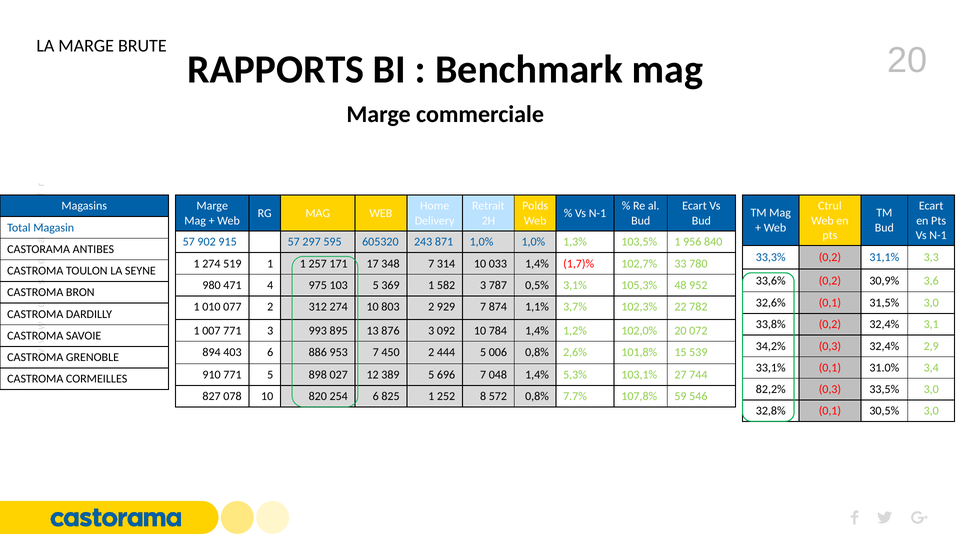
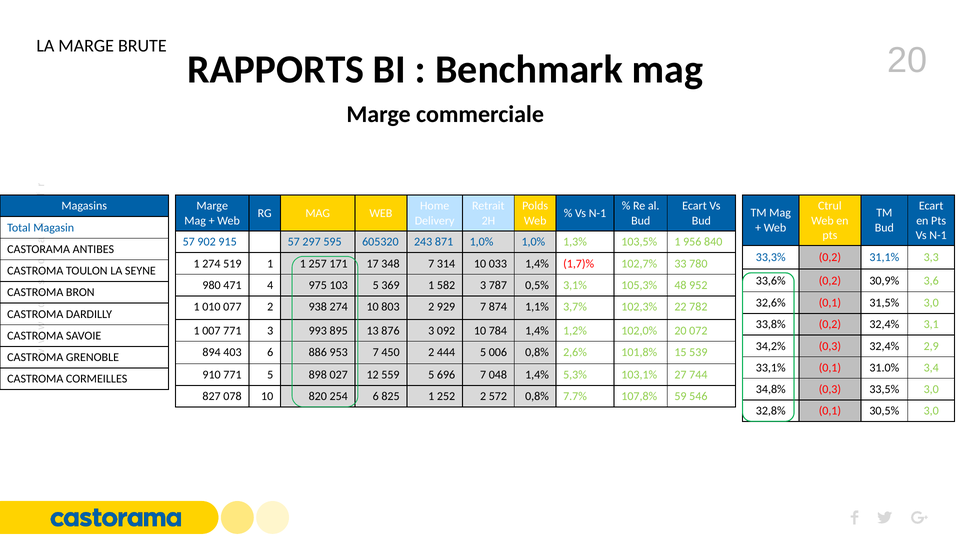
312: 312 -> 938
389: 389 -> 559
82,2%: 82,2% -> 34,8%
252 8: 8 -> 2
